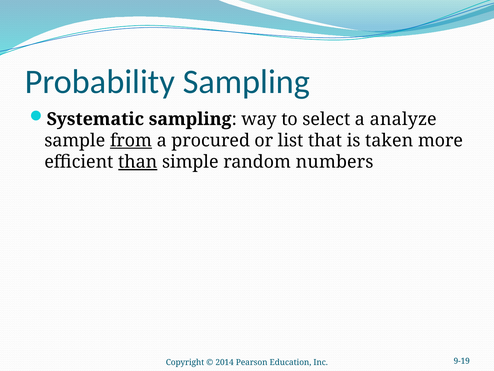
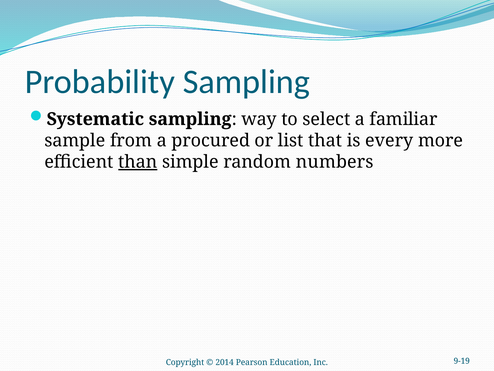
analyze: analyze -> familiar
from underline: present -> none
taken: taken -> every
